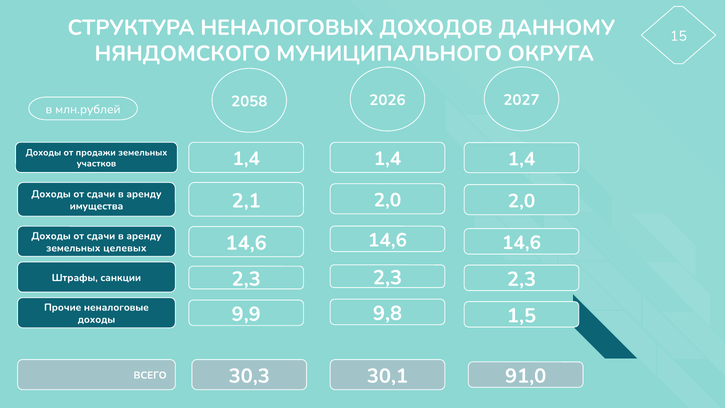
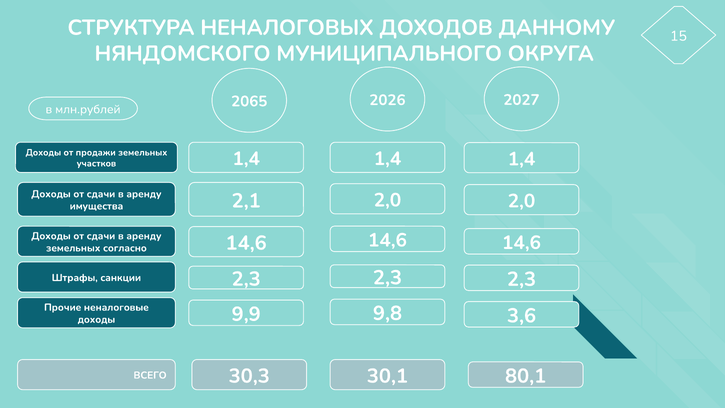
2058: 2058 -> 2065
целевых: целевых -> согласно
1,5: 1,5 -> 3,6
91,0: 91,0 -> 80,1
